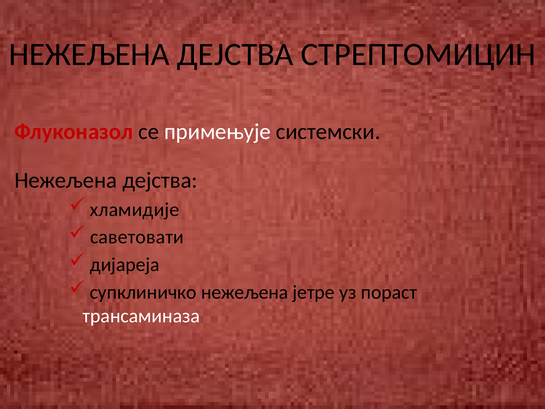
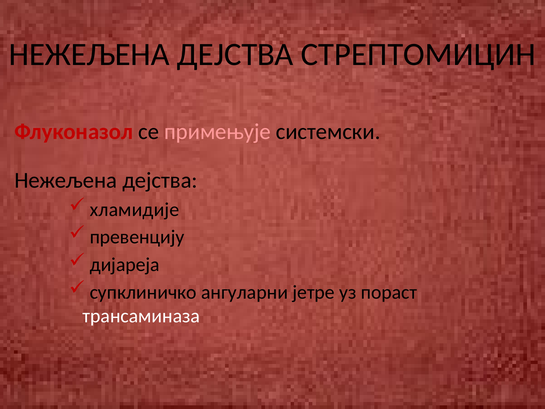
примењује colour: white -> pink
саветовати: саветовати -> превенцију
супклиничко нежељена: нежељена -> ангуларни
